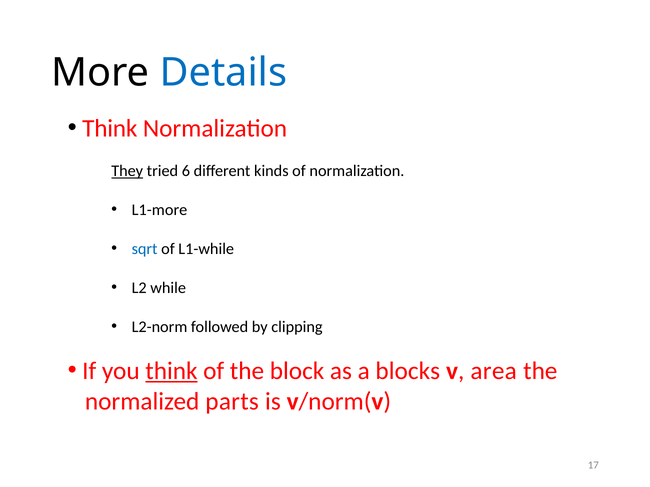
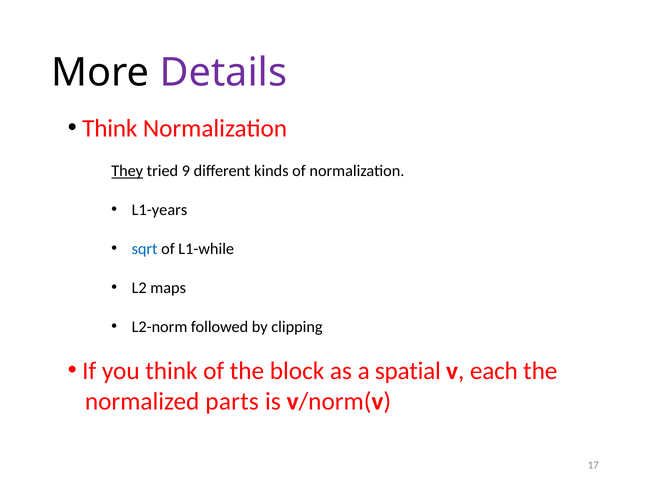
Details colour: blue -> purple
6: 6 -> 9
L1-more: L1-more -> L1-years
while: while -> maps
think at (171, 371) underline: present -> none
blocks: blocks -> spatial
area: area -> each
